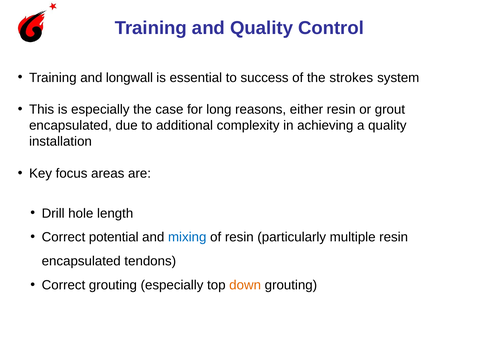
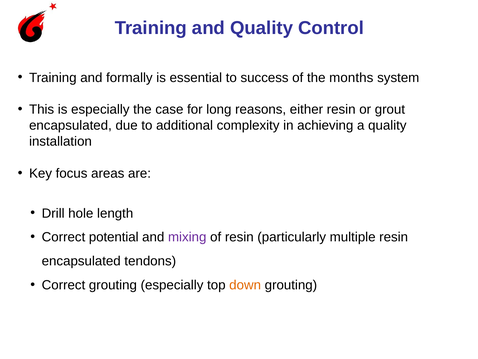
longwall: longwall -> formally
strokes: strokes -> months
mixing colour: blue -> purple
